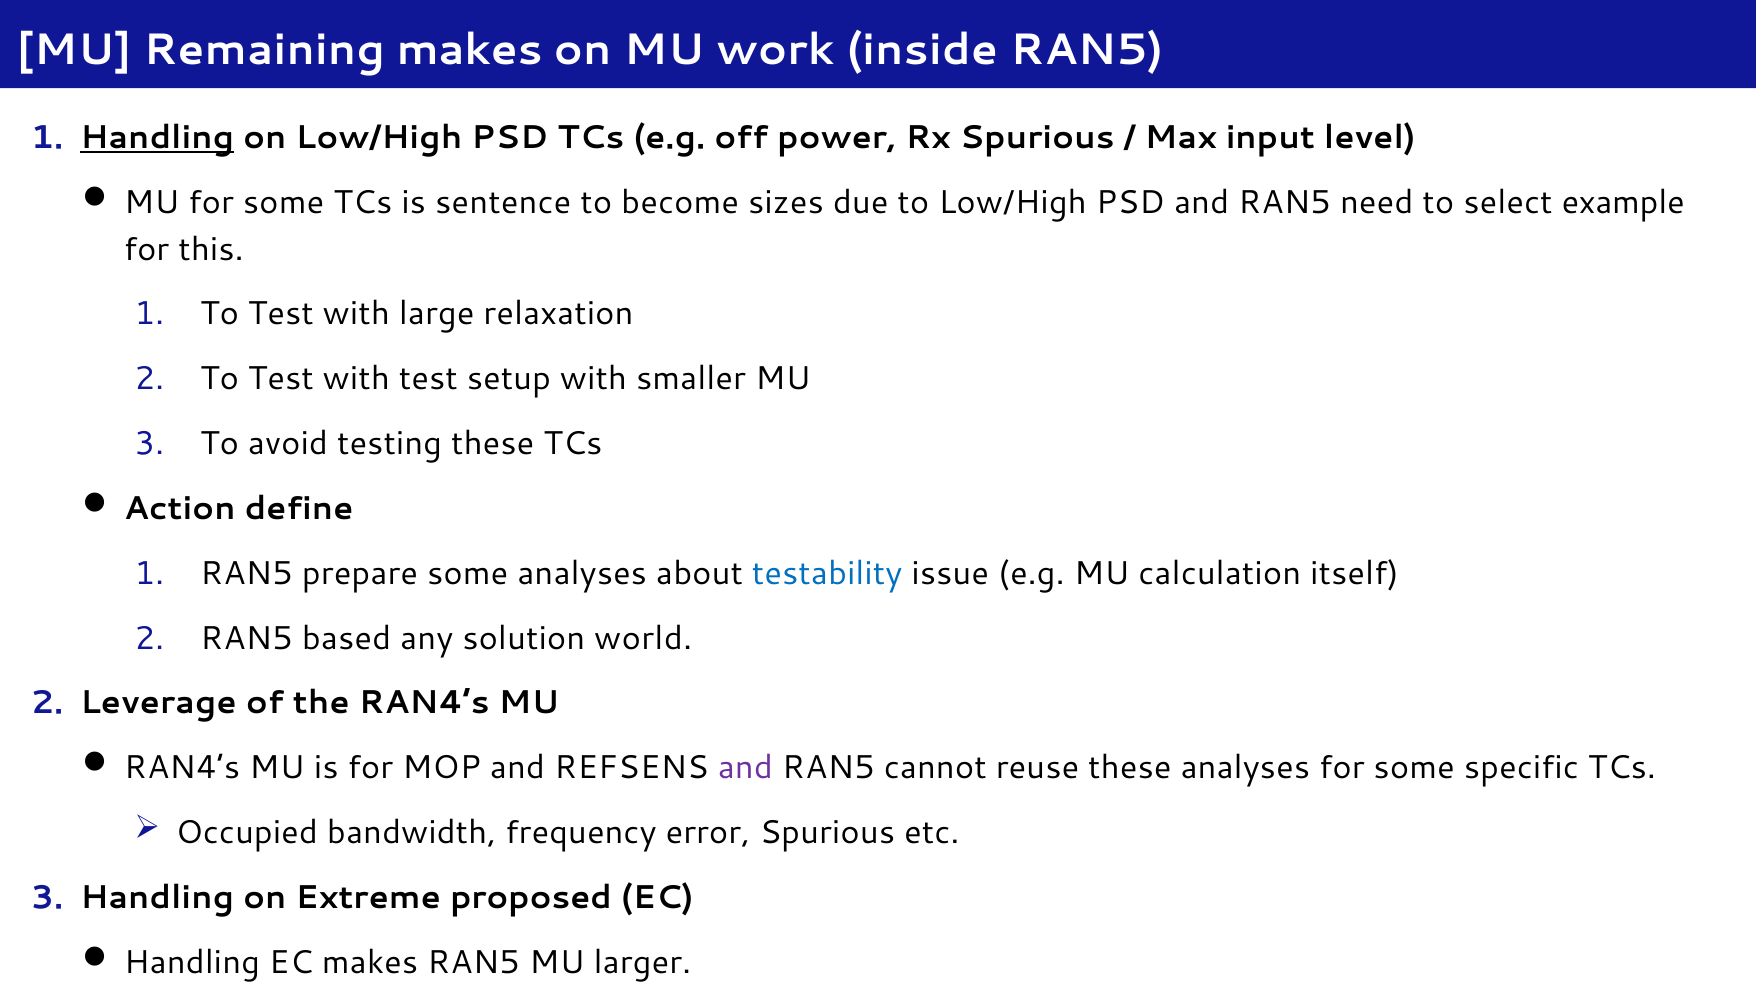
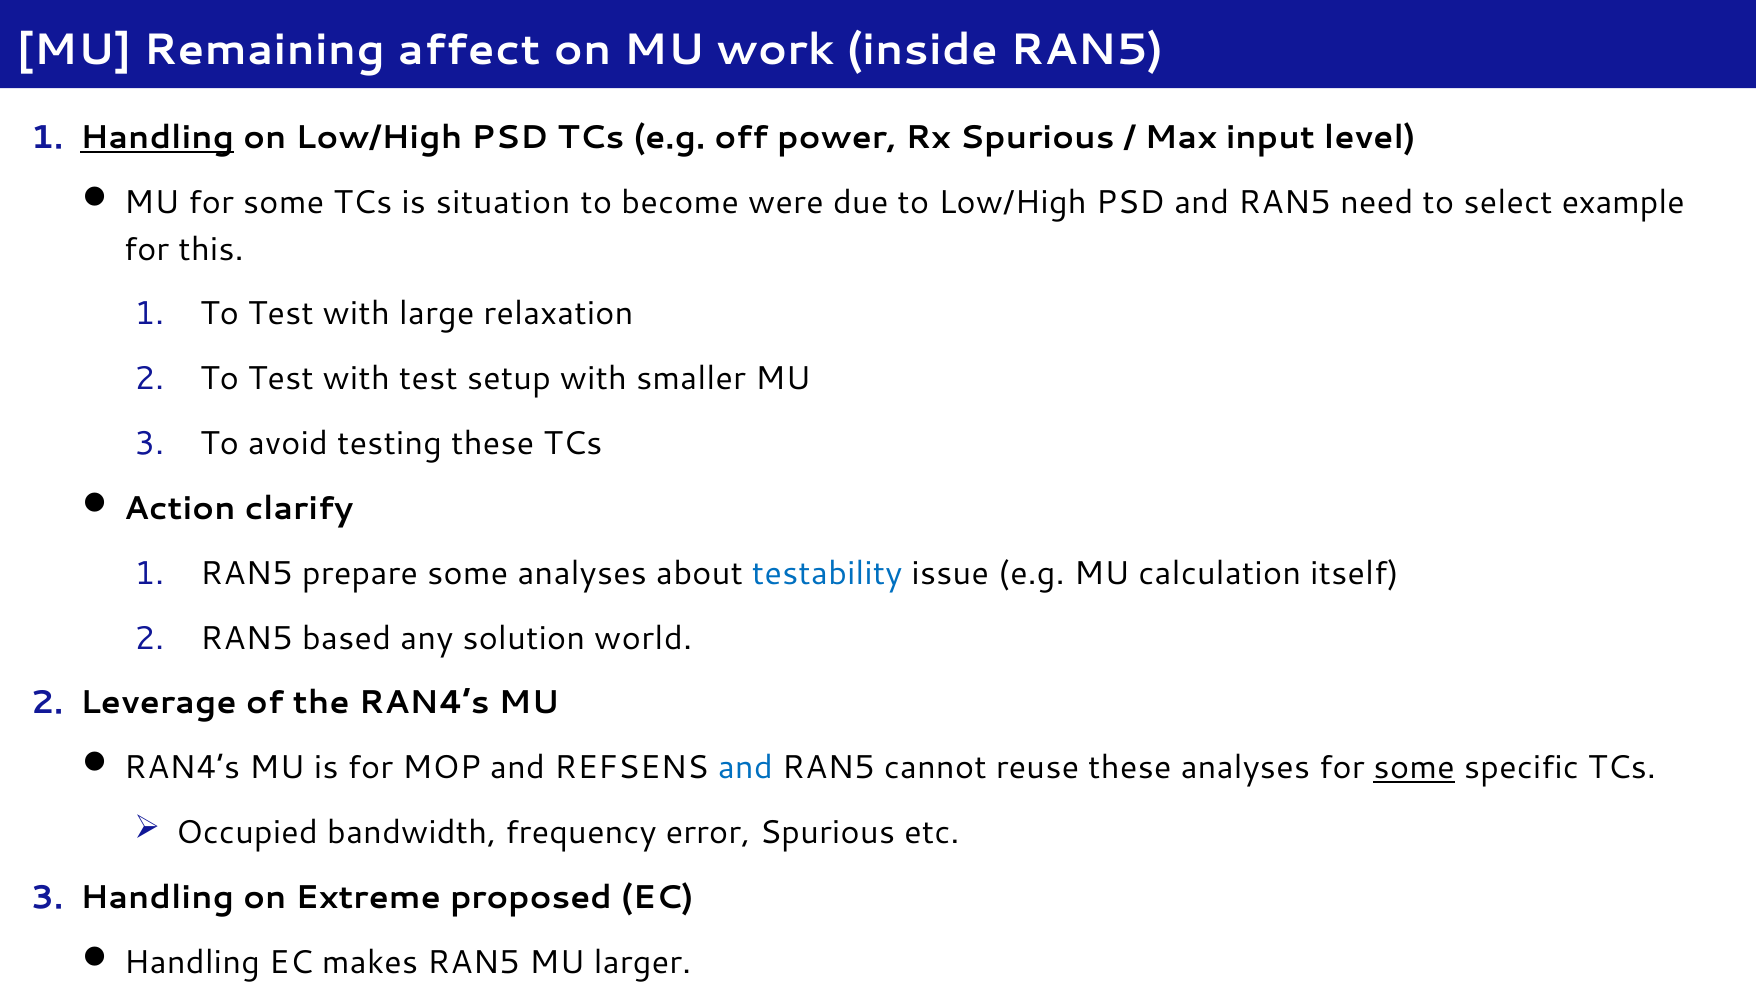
Remaining makes: makes -> affect
sentence: sentence -> situation
sizes: sizes -> were
define: define -> clarify
and at (745, 768) colour: purple -> blue
some at (1414, 768) underline: none -> present
